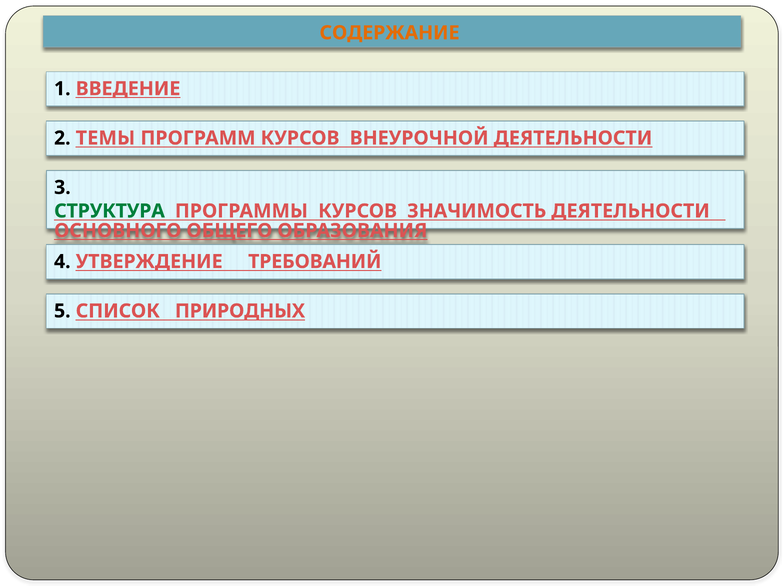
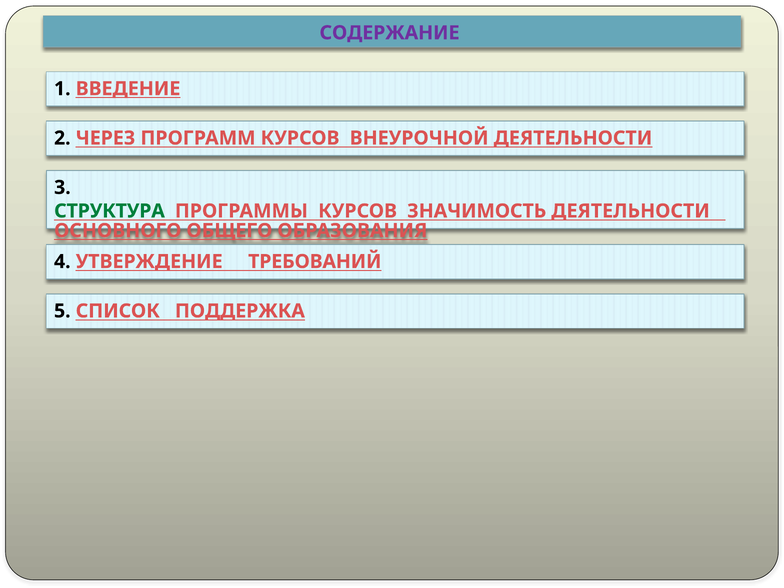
СОДЕРЖАНИЕ colour: orange -> purple
ТЕМЫ: ТЕМЫ -> ЧЕРЕЗ
ПРИРОДНЫХ: ПРИРОДНЫХ -> ПОДДЕРЖКА
